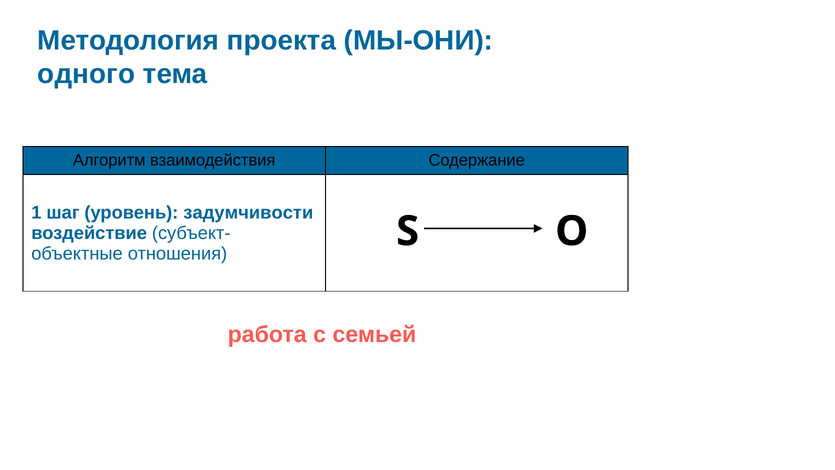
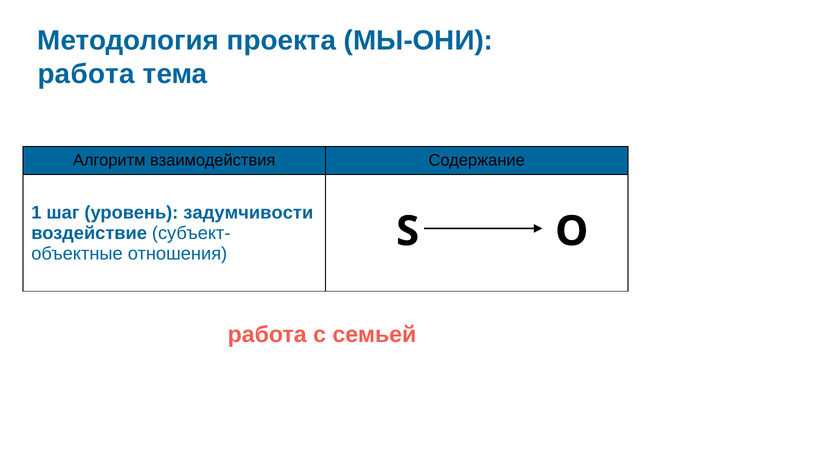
одного at (86, 74): одного -> работа
